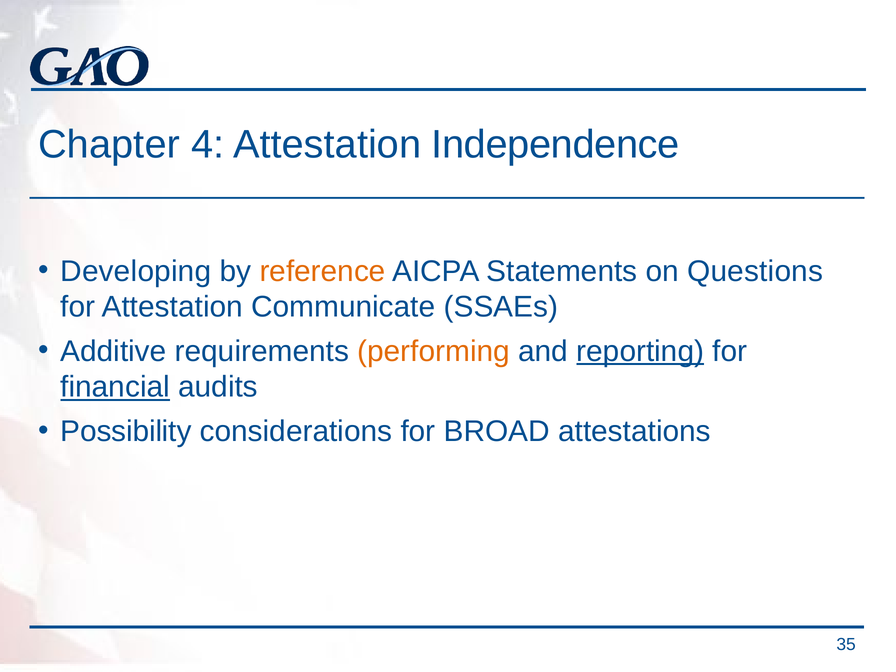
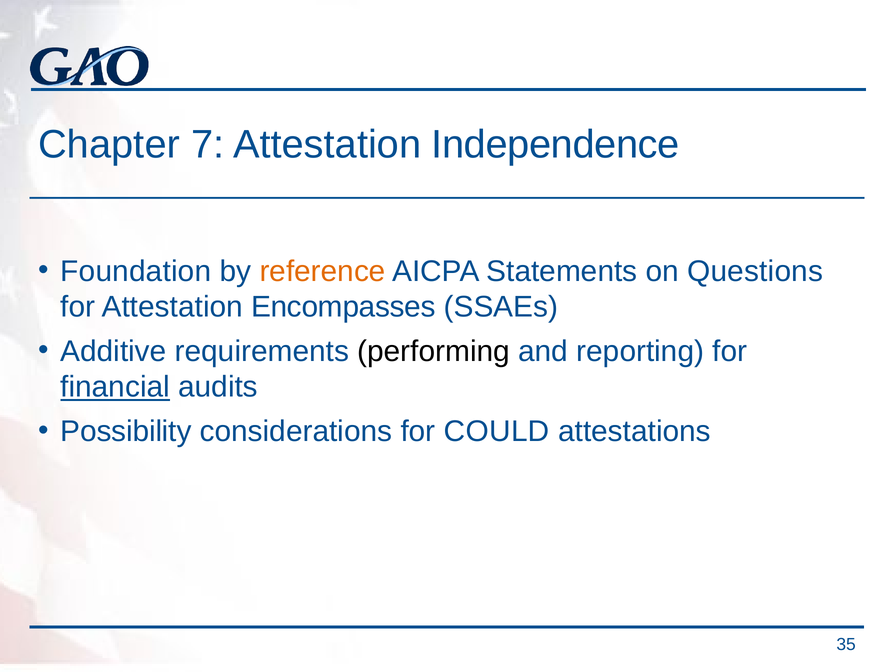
4: 4 -> 7
Developing: Developing -> Foundation
Communicate: Communicate -> Encompasses
performing colour: orange -> black
reporting underline: present -> none
BROAD: BROAD -> COULD
